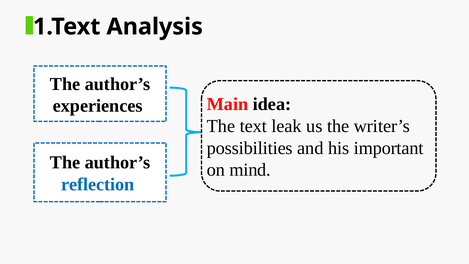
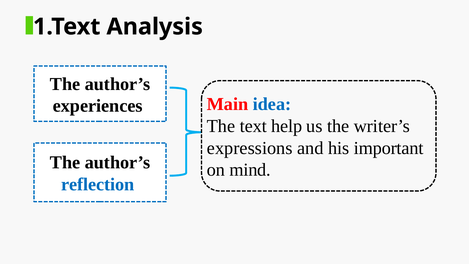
idea colour: black -> blue
leak: leak -> help
possibilities: possibilities -> expressions
